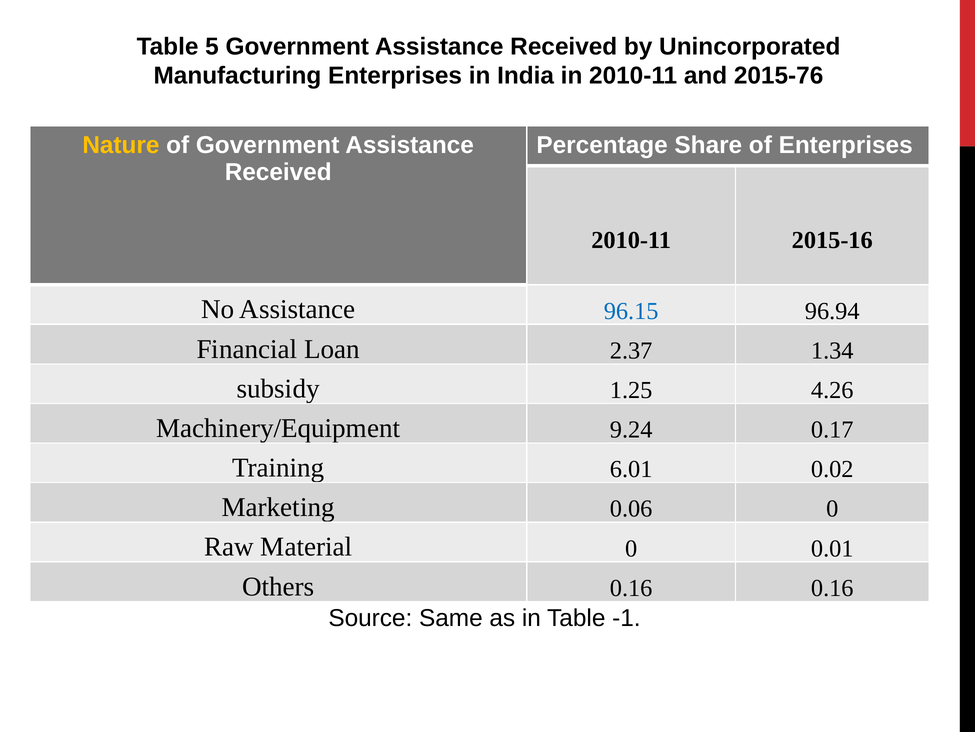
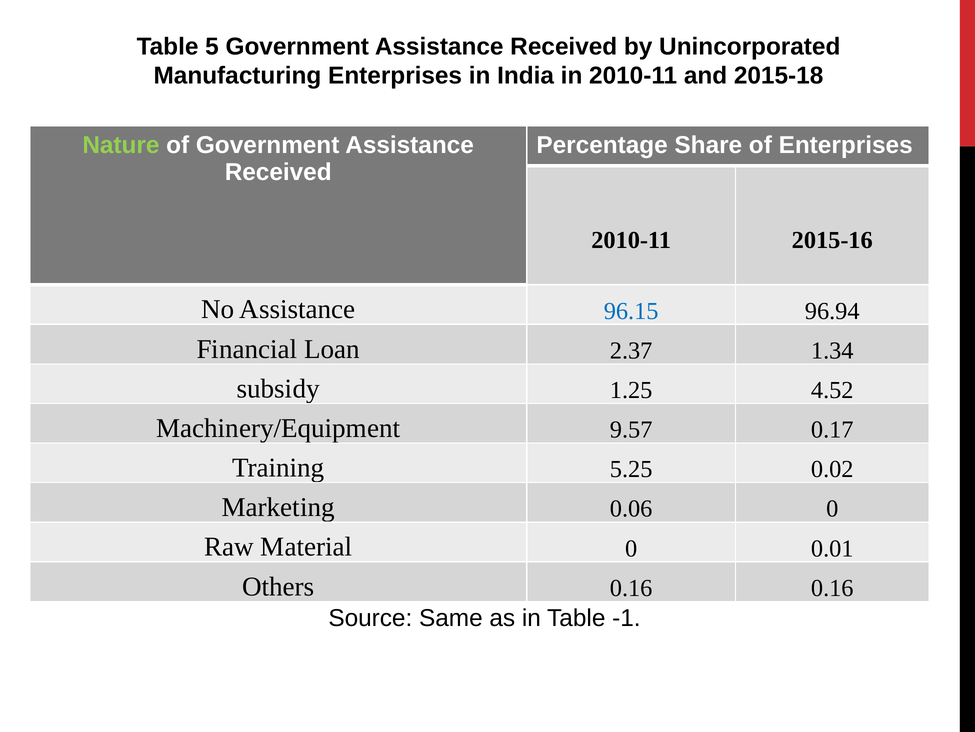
2015-76: 2015-76 -> 2015-18
Nature colour: yellow -> light green
4.26: 4.26 -> 4.52
9.24: 9.24 -> 9.57
6.01: 6.01 -> 5.25
